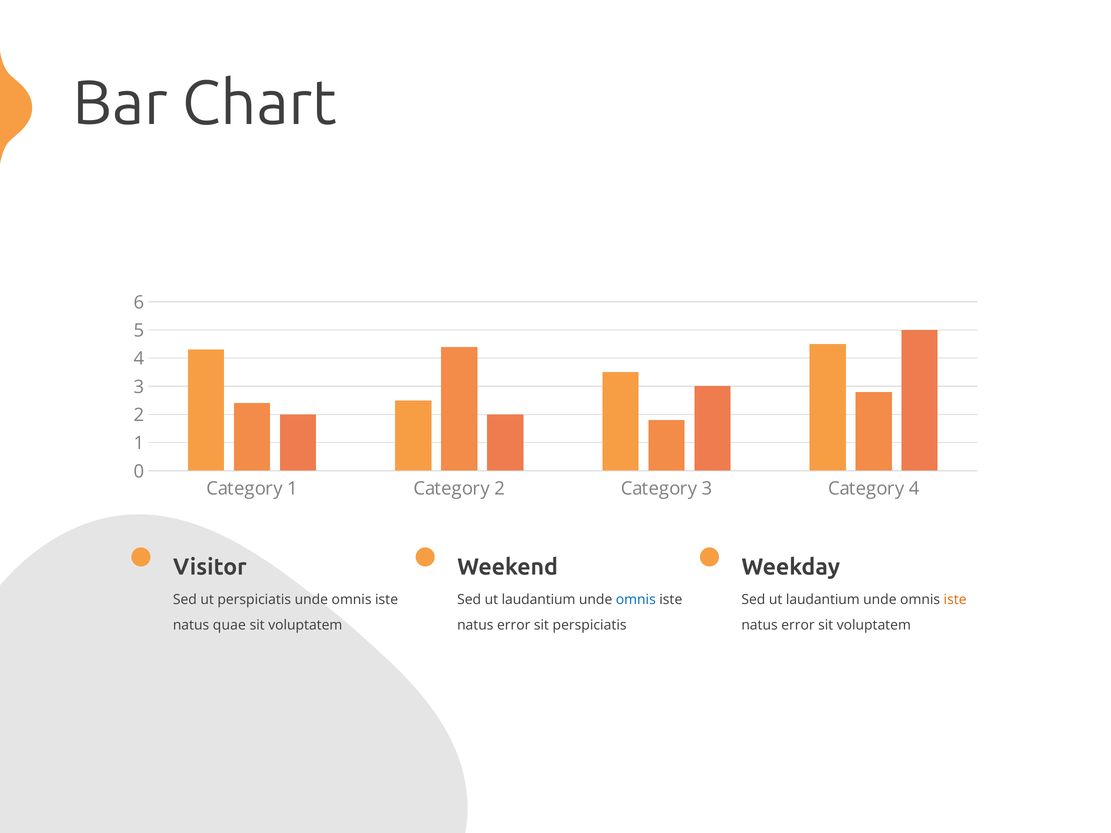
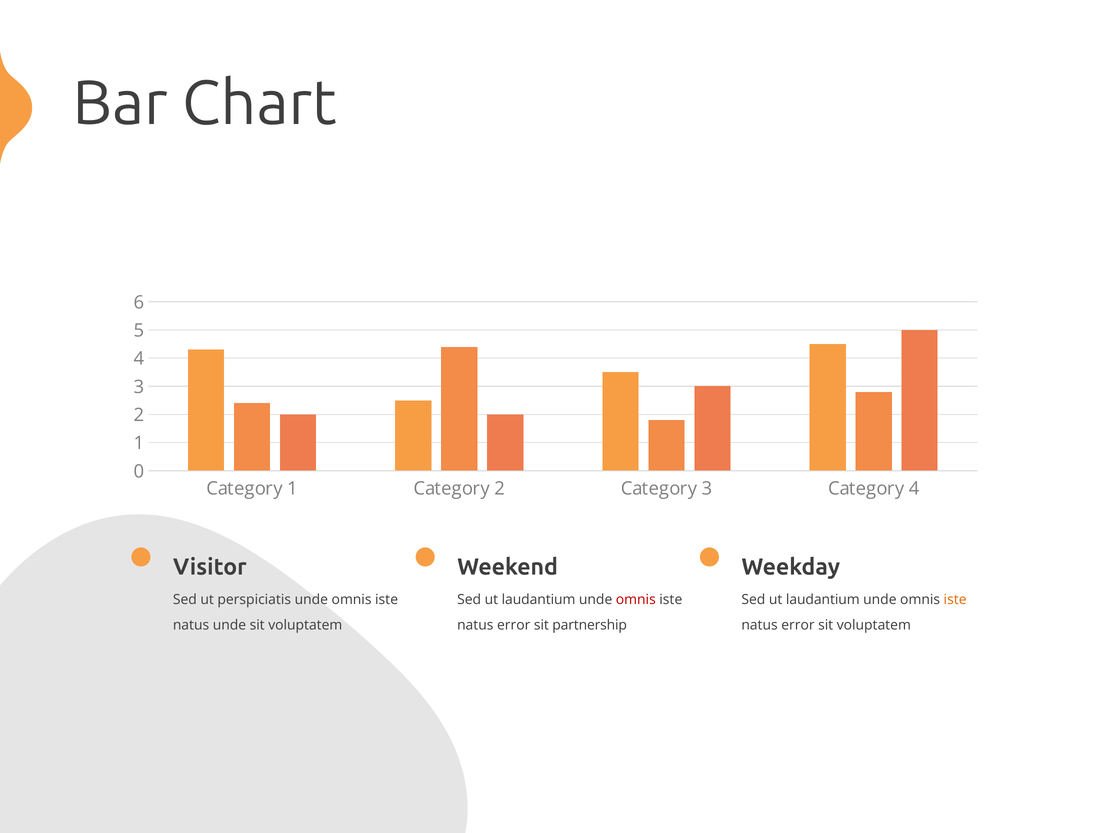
omnis at (636, 600) colour: blue -> red
natus quae: quae -> unde
sit perspiciatis: perspiciatis -> partnership
